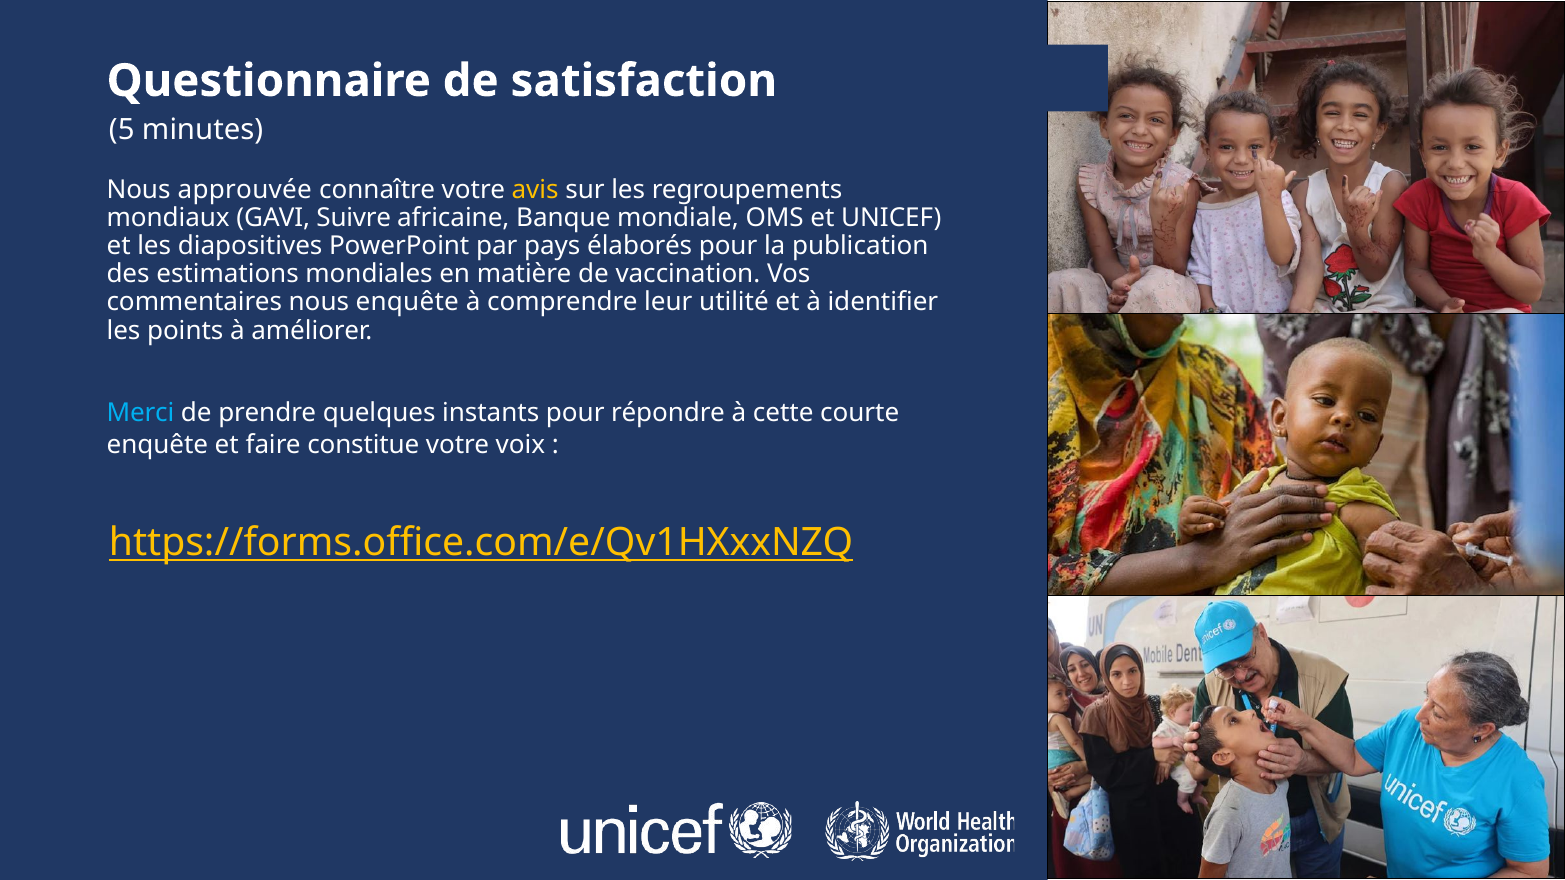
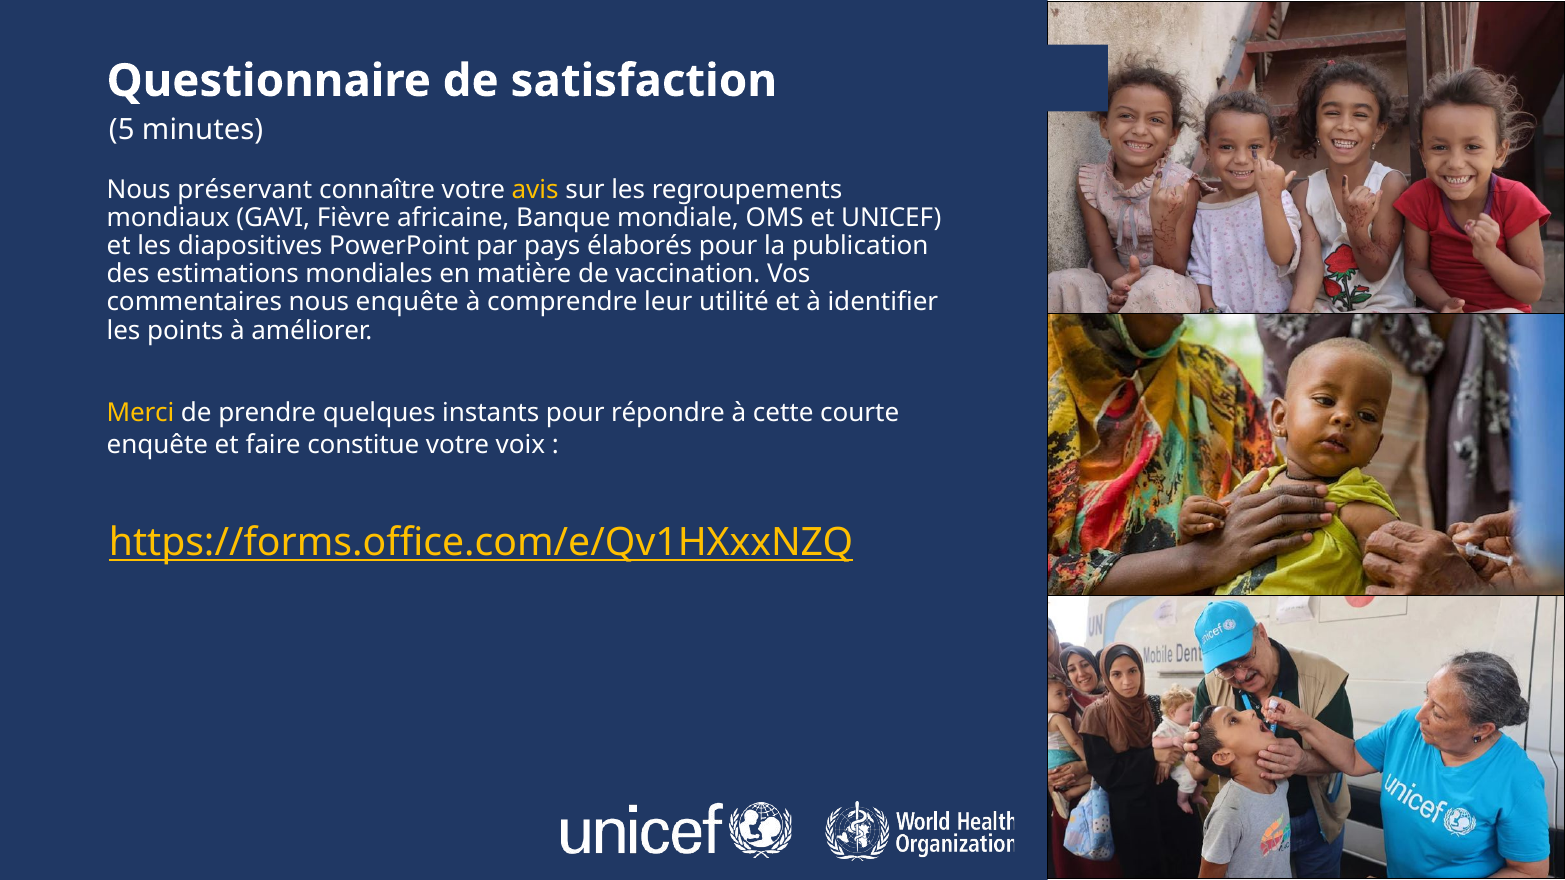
approuvée: approuvée -> préservant
Suivre: Suivre -> Fièvre
Merci colour: light blue -> yellow
